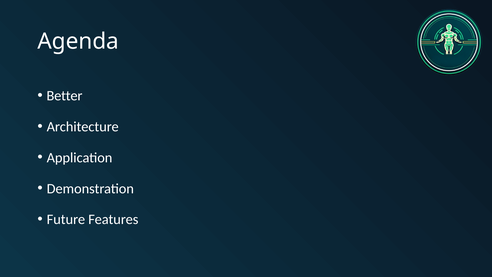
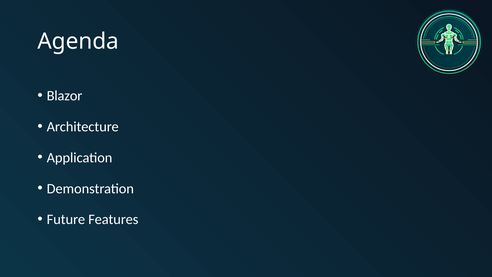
Better: Better -> Blazor
